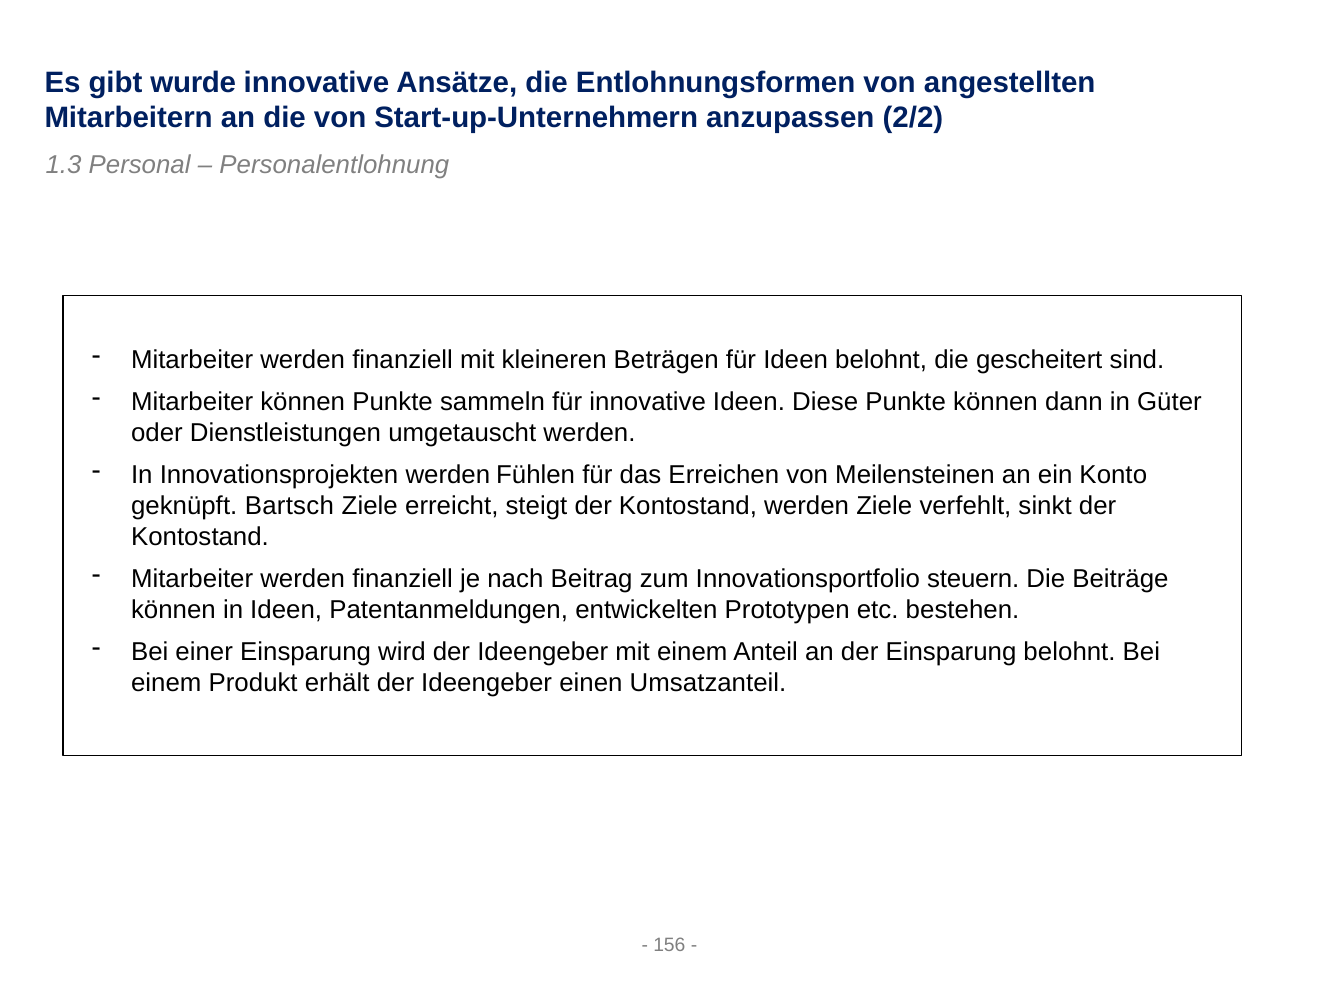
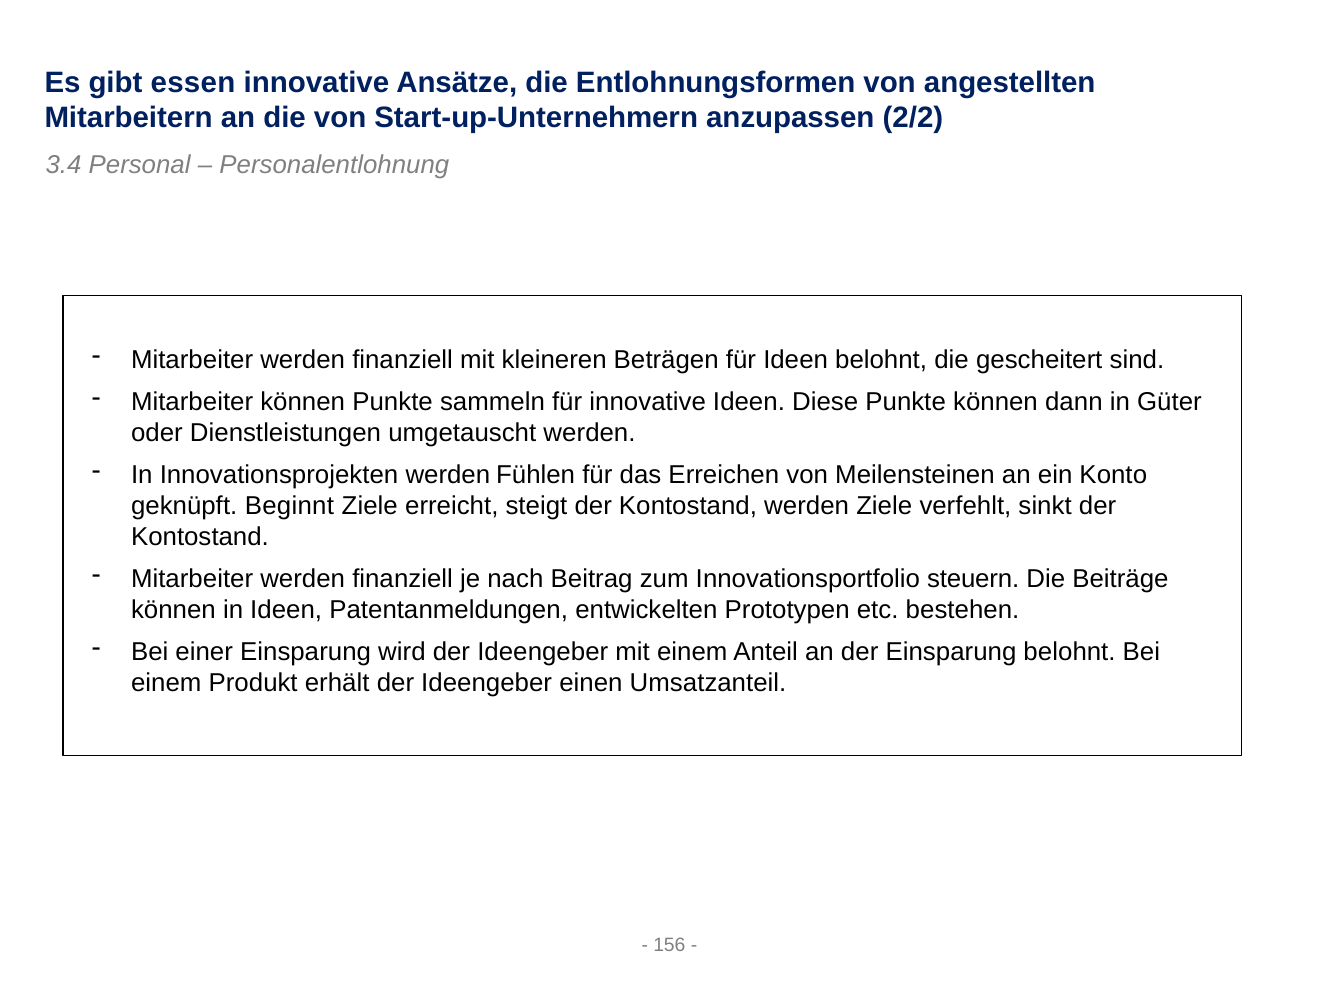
wurde: wurde -> essen
1.3: 1.3 -> 3.4
Bartsch: Bartsch -> Beginnt
